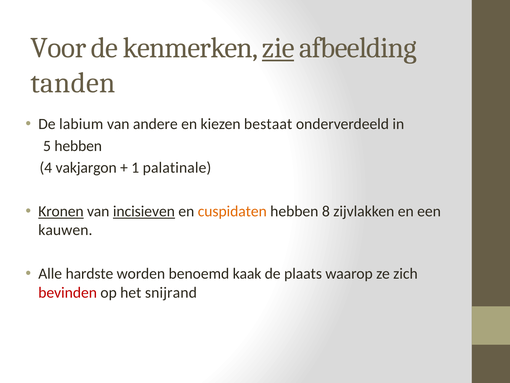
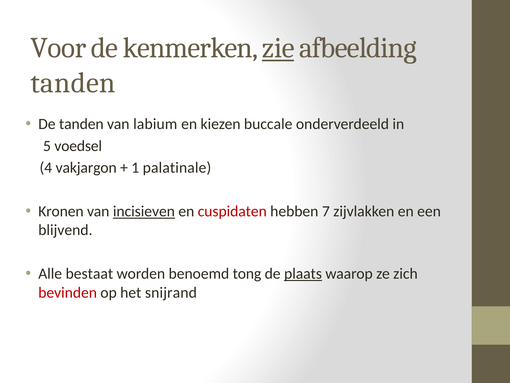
De labium: labium -> tanden
andere: andere -> labium
bestaat: bestaat -> buccale
5 hebben: hebben -> voedsel
Kronen underline: present -> none
cuspidaten colour: orange -> red
8: 8 -> 7
kauwen: kauwen -> blijvend
hardste: hardste -> bestaat
kaak: kaak -> tong
plaats underline: none -> present
